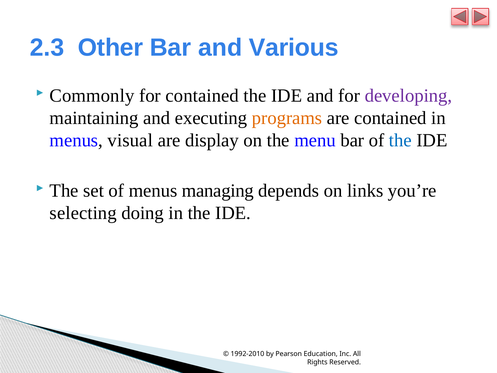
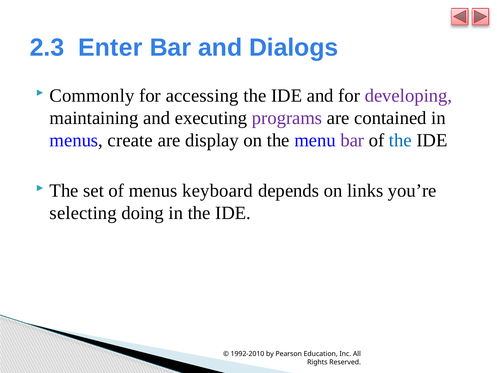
Other: Other -> Enter
Various: Various -> Dialogs
for contained: contained -> accessing
programs colour: orange -> purple
visual: visual -> create
bar at (352, 140) colour: black -> purple
managing: managing -> keyboard
